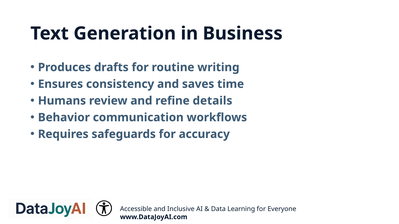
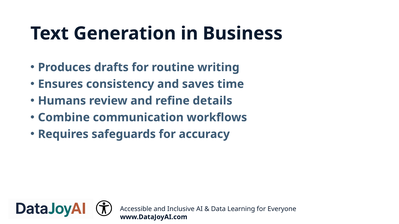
Behavior: Behavior -> Combine
